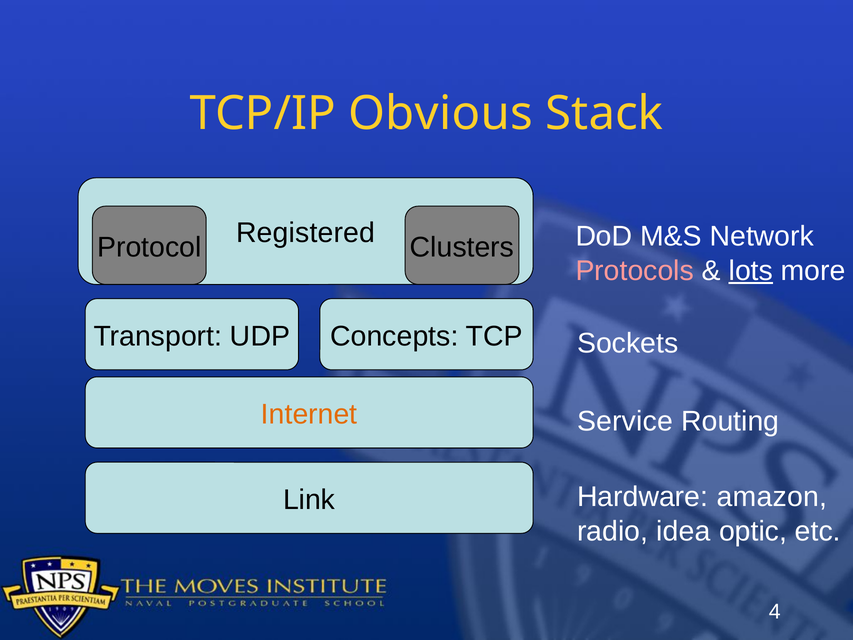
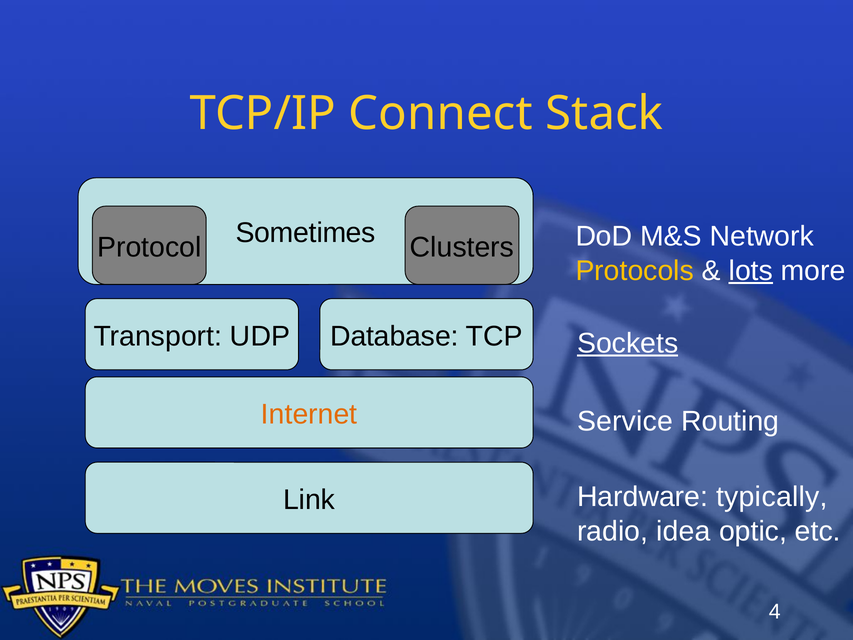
Obvious: Obvious -> Connect
Registered: Registered -> Sometimes
Protocols colour: pink -> yellow
Concepts: Concepts -> Database
Sockets underline: none -> present
amazon: amazon -> typically
